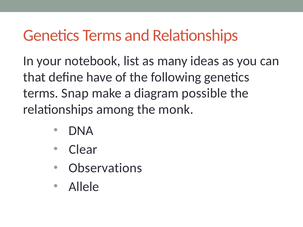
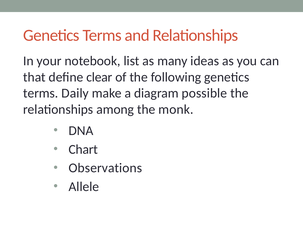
have: have -> clear
Snap: Snap -> Daily
Clear: Clear -> Chart
